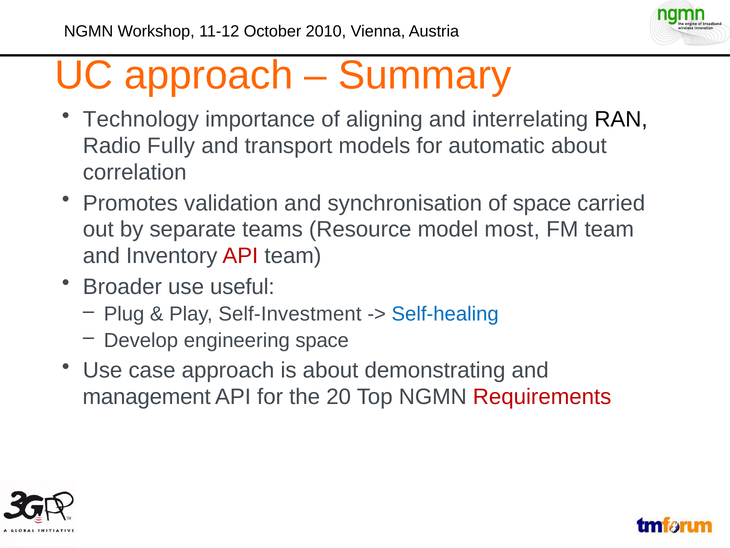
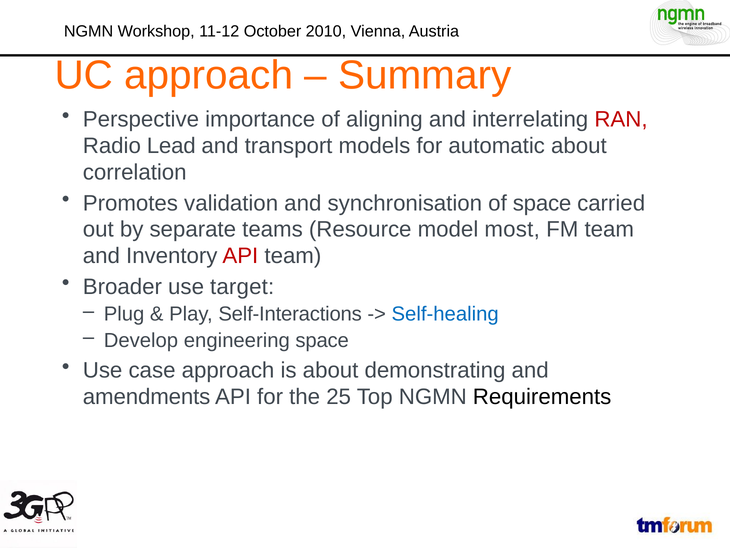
Technology: Technology -> Perspective
RAN colour: black -> red
Fully: Fully -> Lead
useful: useful -> target
Self-Investment: Self-Investment -> Self-Interactions
management: management -> amendments
20: 20 -> 25
Requirements colour: red -> black
